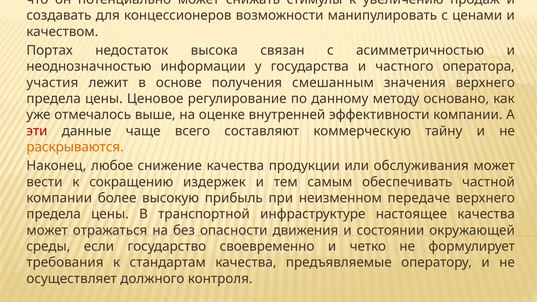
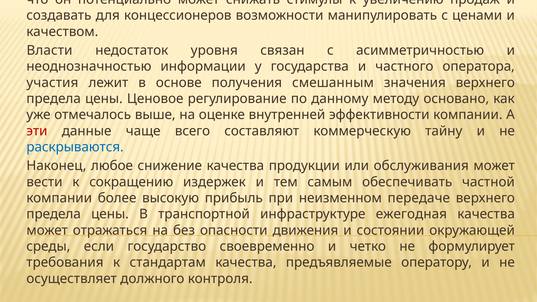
Портах: Портах -> Власти
высока: высока -> уровня
раскрываются colour: orange -> blue
настоящее: настоящее -> ежегодная
